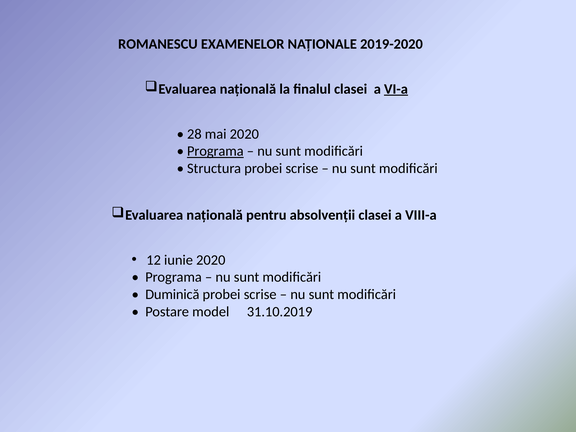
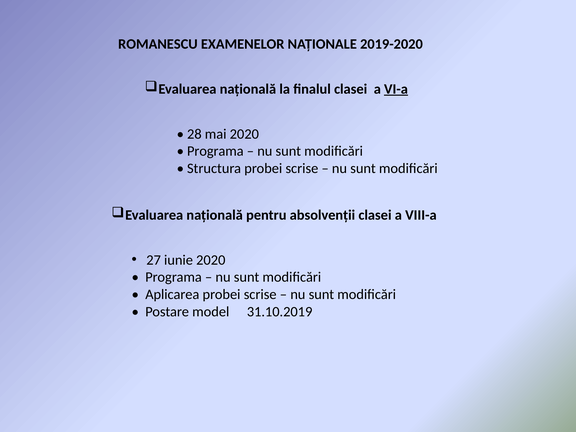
Programa at (215, 151) underline: present -> none
12: 12 -> 27
Duminică: Duminică -> Aplicarea
